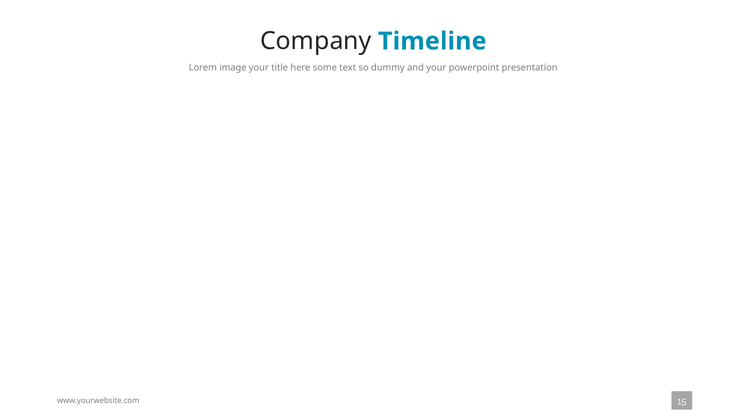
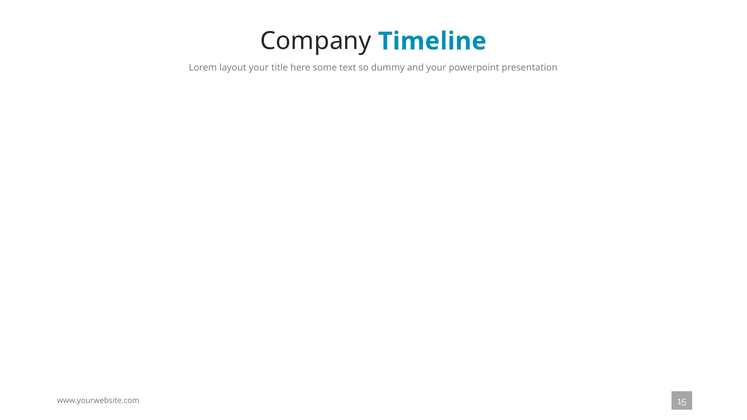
image: image -> layout
